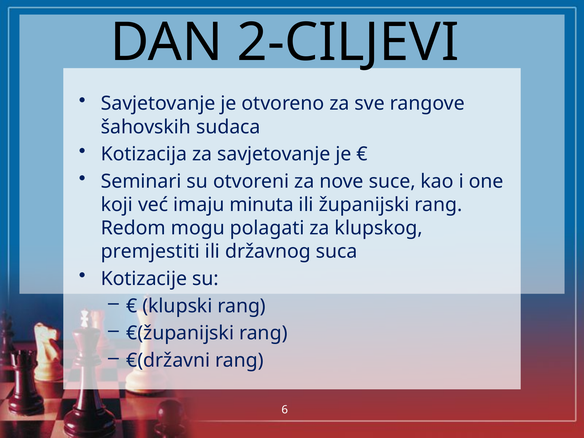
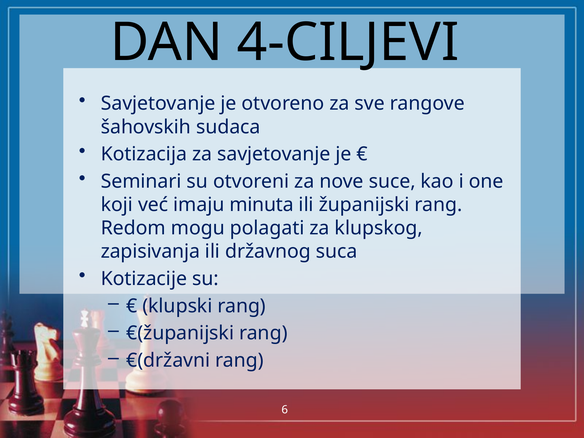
2-CILJEVI: 2-CILJEVI -> 4-CILJEVI
premjestiti: premjestiti -> zapisivanja
